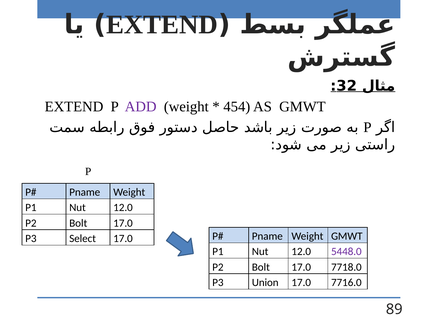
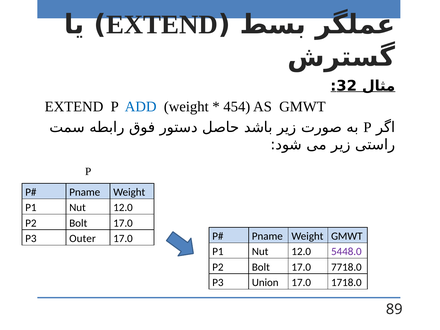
ADD colour: purple -> blue
Select: Select -> Outer
7716.0: 7716.0 -> 1718.0
